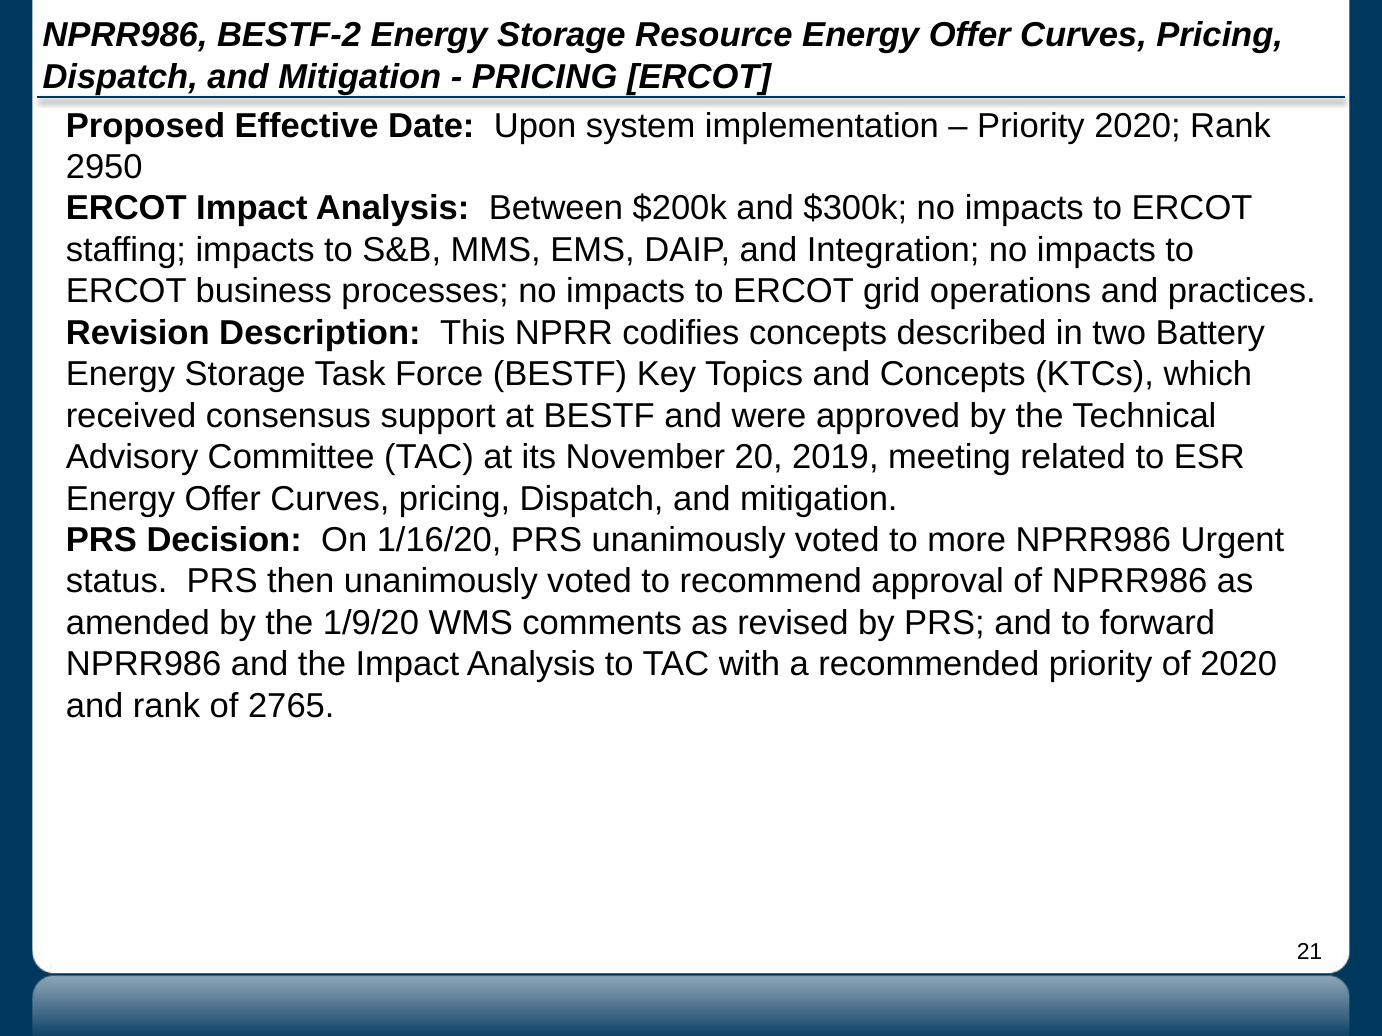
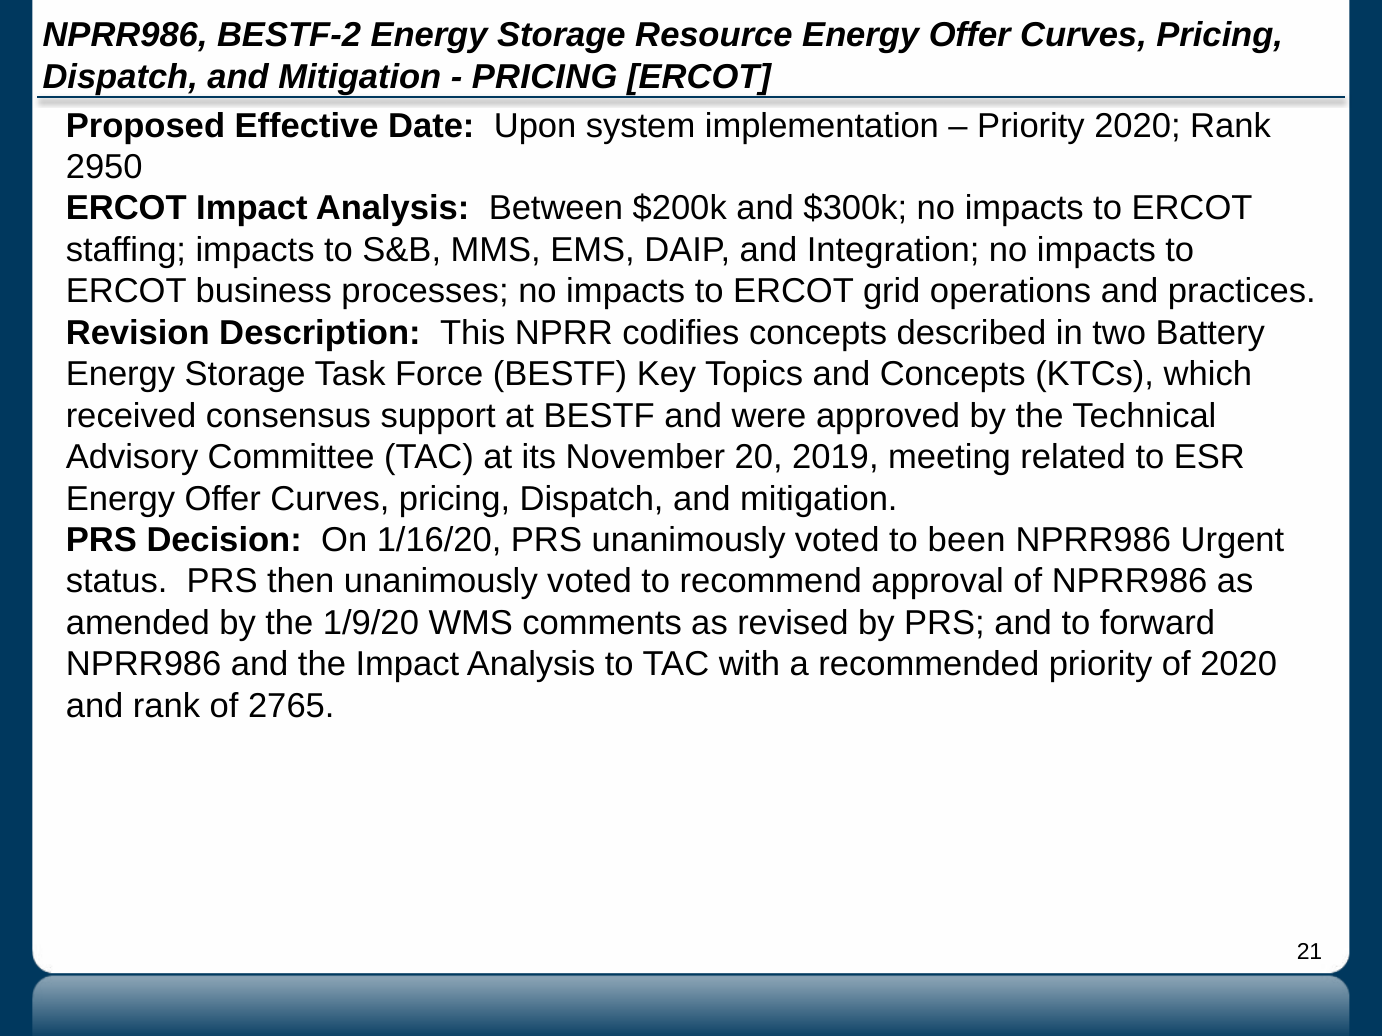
more: more -> been
